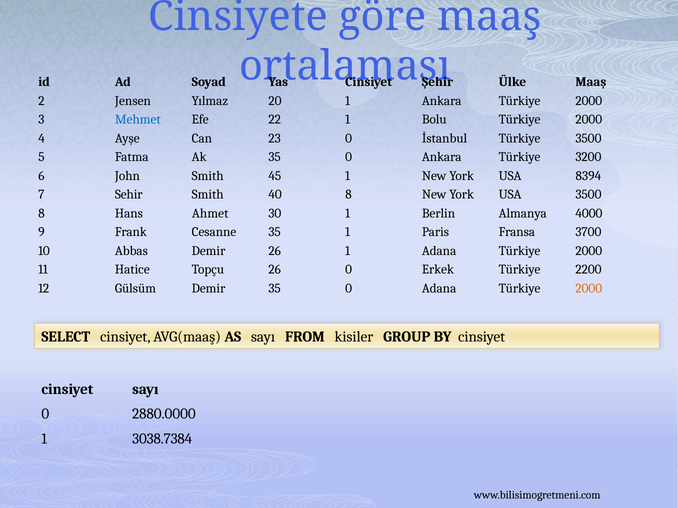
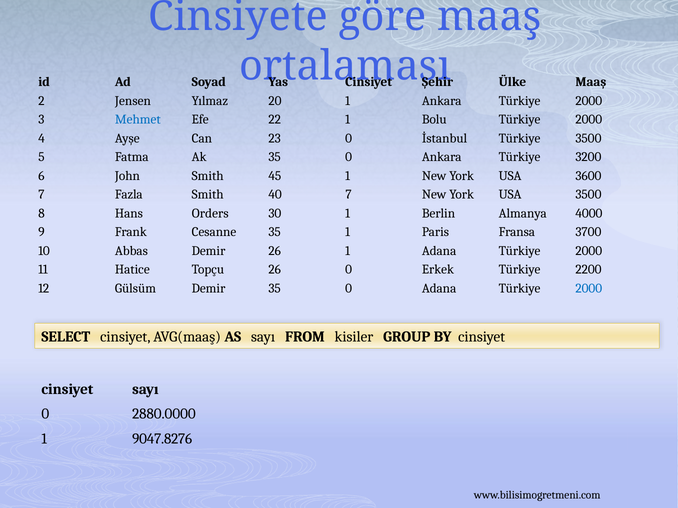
8394: 8394 -> 3600
Sehir: Sehir -> Fazla
40 8: 8 -> 7
Ahmet: Ahmet -> Orders
2000 at (589, 288) colour: orange -> blue
3038.7384: 3038.7384 -> 9047.8276
